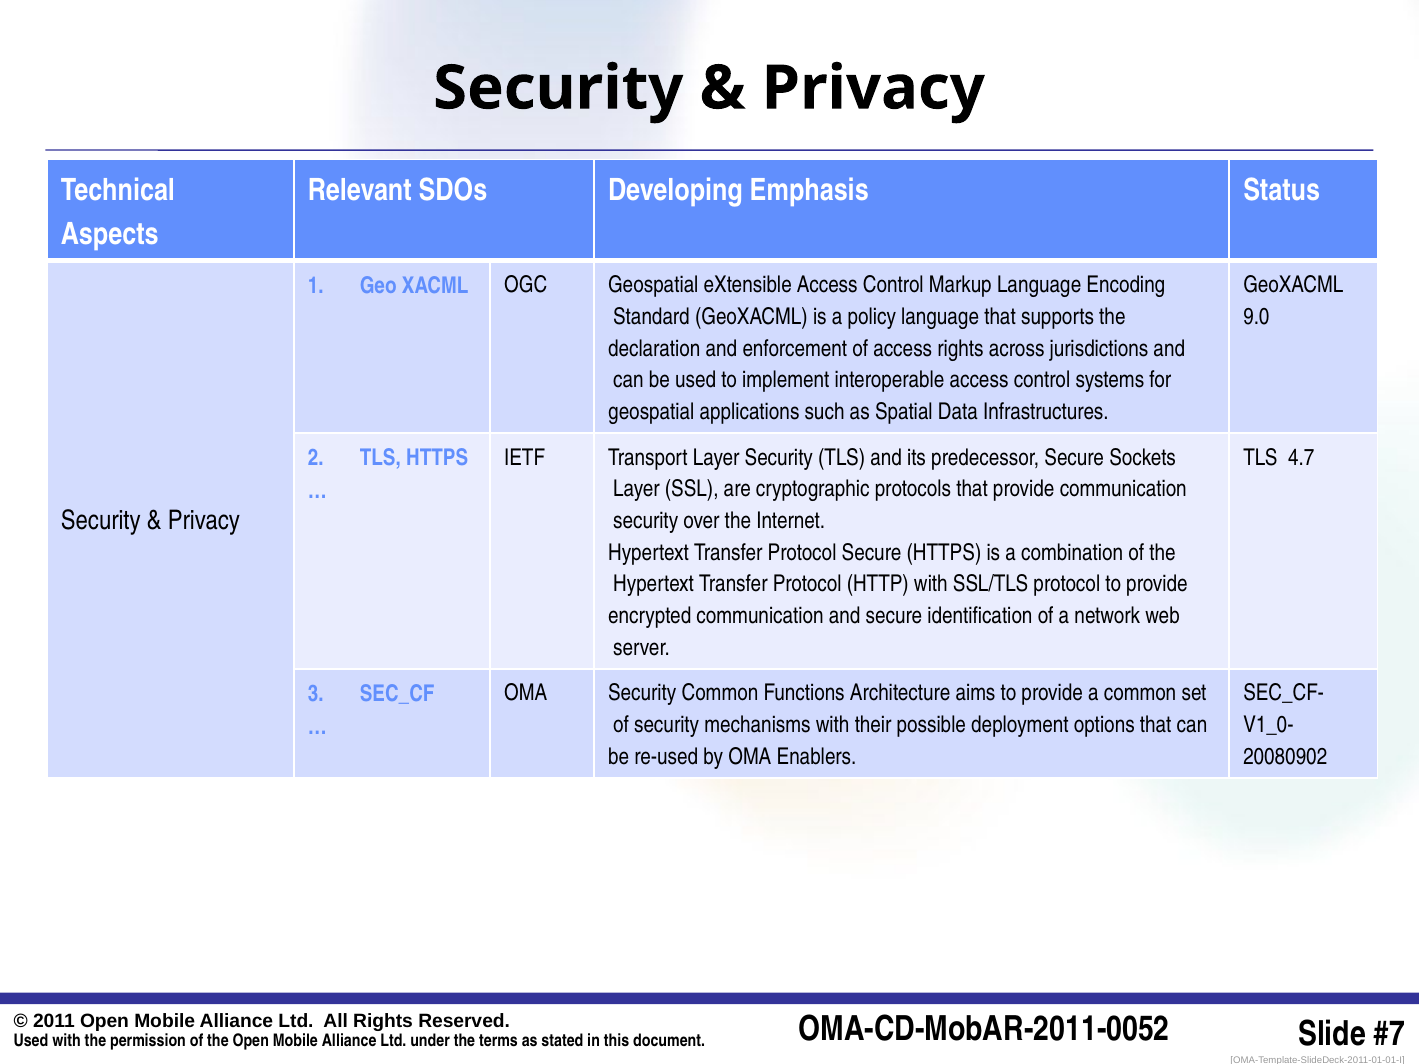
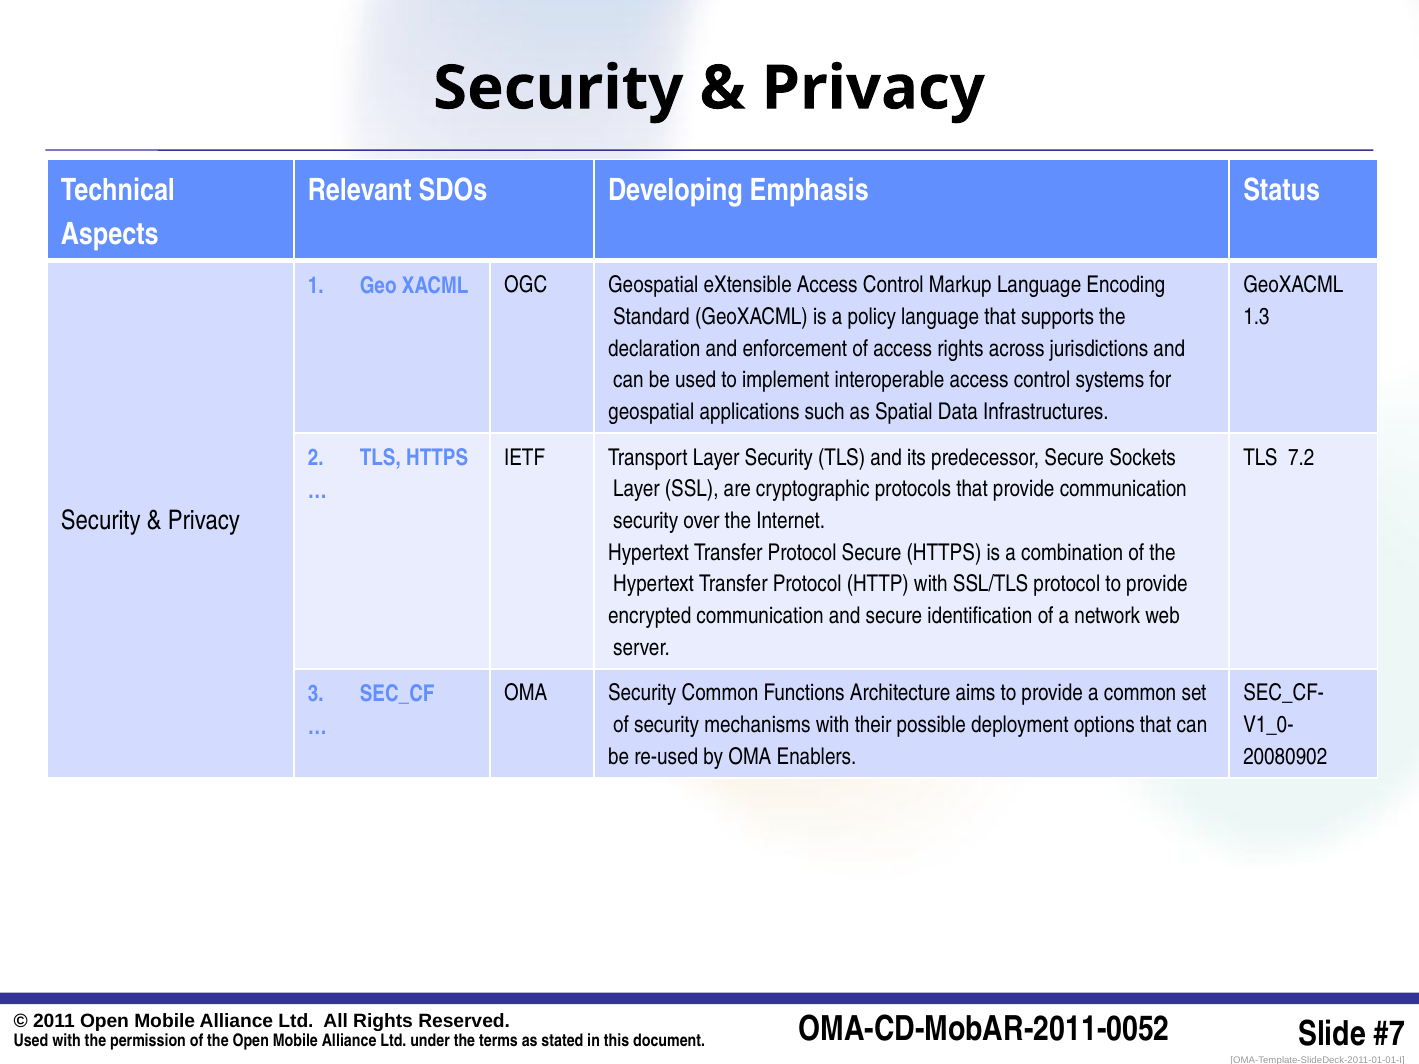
9.0: 9.0 -> 1.3
4.7: 4.7 -> 7.2
